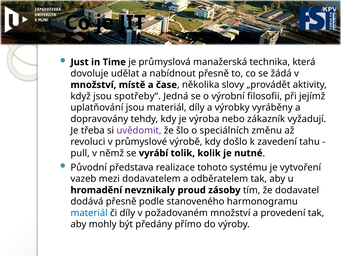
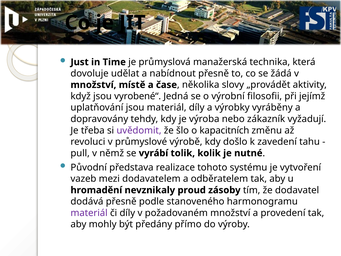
spotřeby“: spotřeby“ -> vyrobené“
speciálních: speciálních -> kapacitních
materiál at (89, 213) colour: blue -> purple
